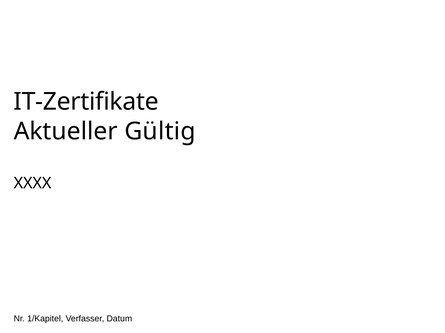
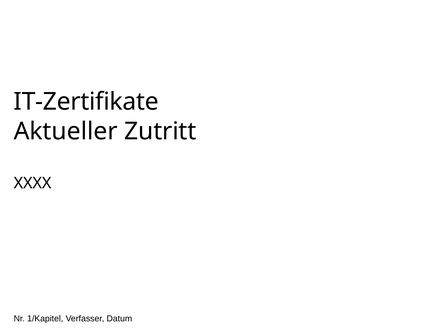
Gültig: Gültig -> Zutritt
